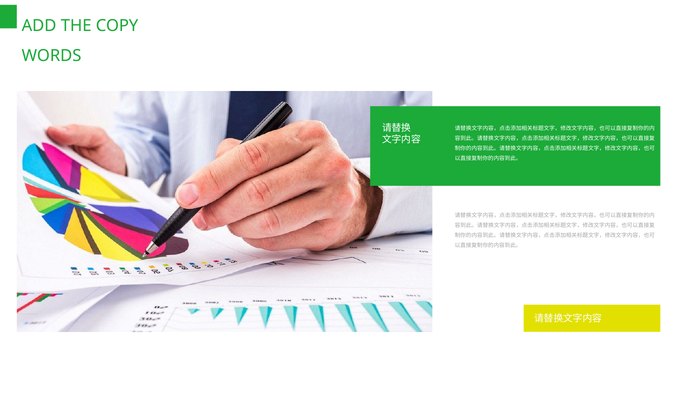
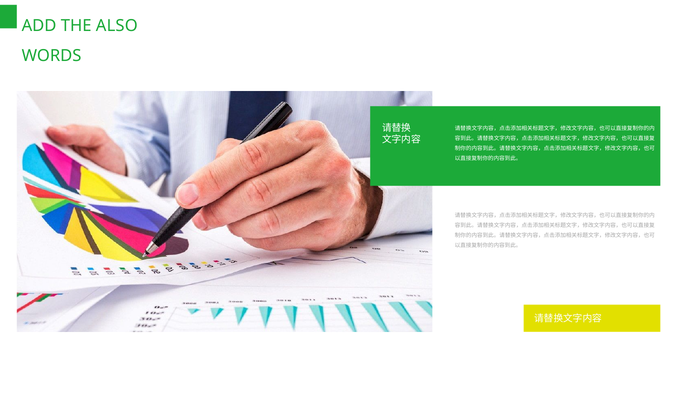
COPY: COPY -> ALSO
